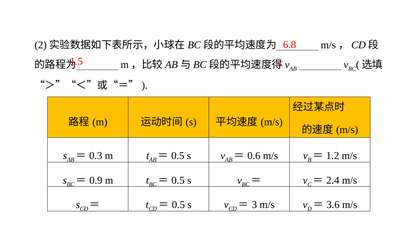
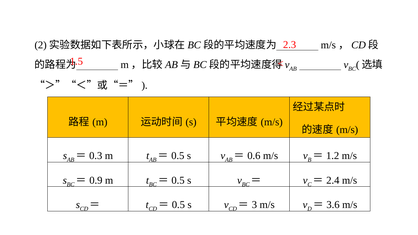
6.8: 6.8 -> 2.3
